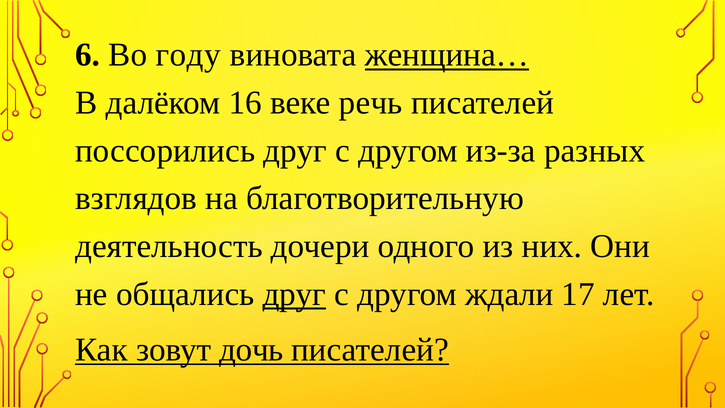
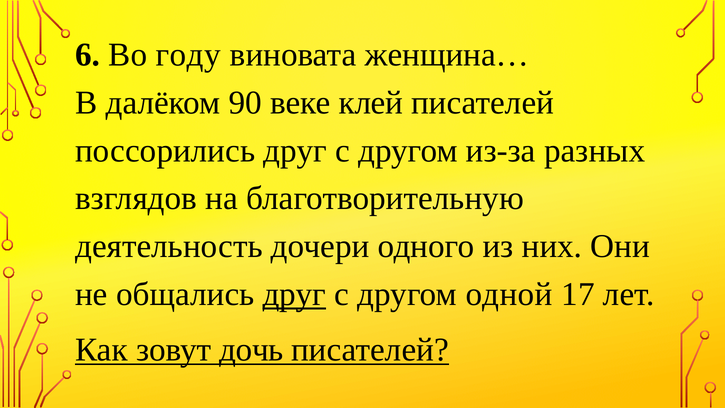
женщина… underline: present -> none
16: 16 -> 90
речь: речь -> клей
ждали: ждали -> одной
